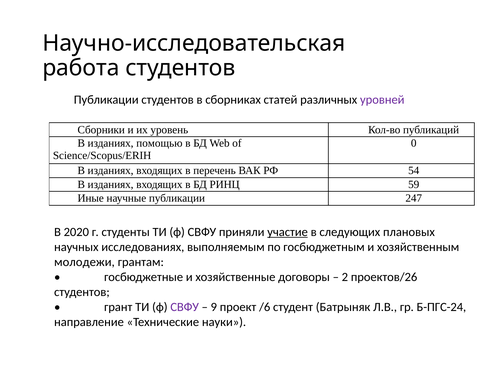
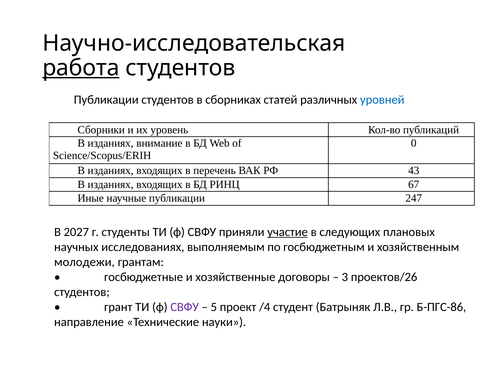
работа underline: none -> present
уровней colour: purple -> blue
помощью: помощью -> внимание
54: 54 -> 43
59: 59 -> 67
2020: 2020 -> 2027
2: 2 -> 3
9: 9 -> 5
/6: /6 -> /4
Б-ПГС-24: Б-ПГС-24 -> Б-ПГС-86
